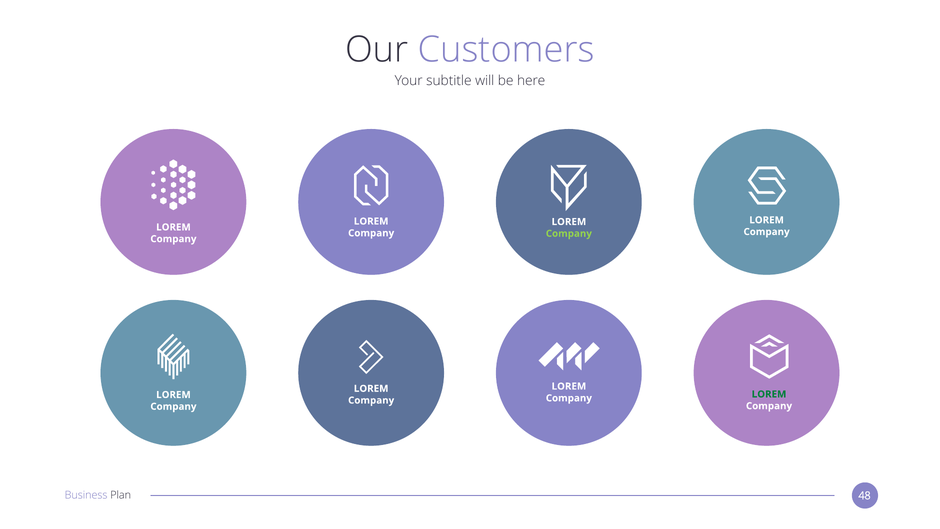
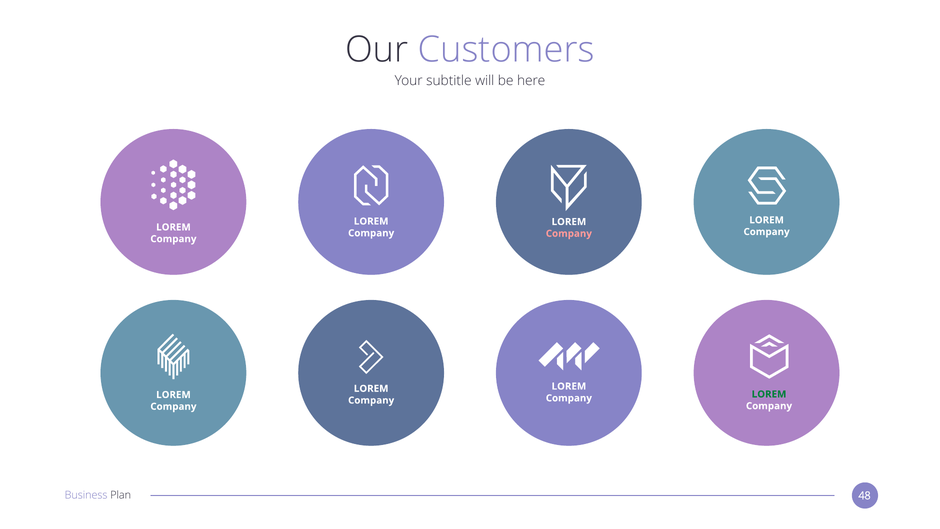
Company at (569, 233) colour: light green -> pink
